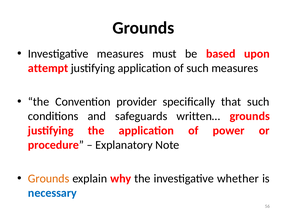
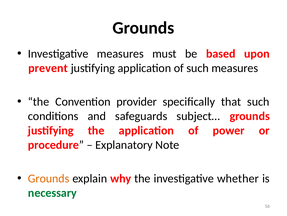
attempt: attempt -> prevent
written…: written… -> subject…
necessary colour: blue -> green
